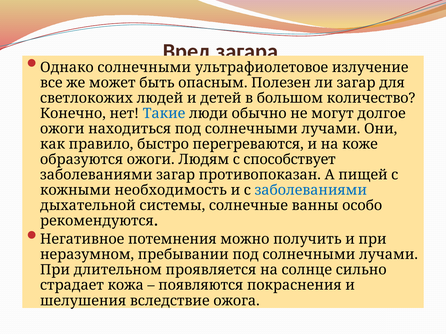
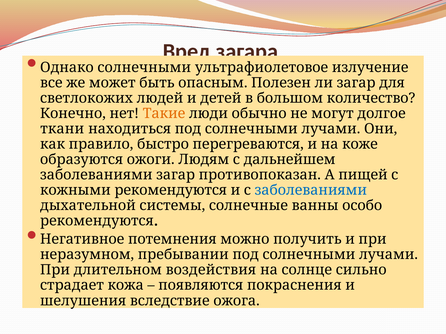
Такие colour: blue -> orange
ожоги at (62, 129): ожоги -> ткани
способствует: способствует -> дальнейшем
кожными необходимость: необходимость -> рекомендуются
проявляется: проявляется -> воздействия
